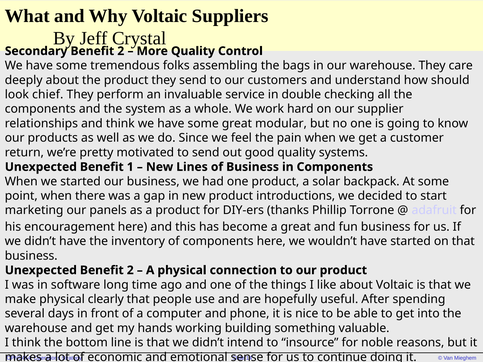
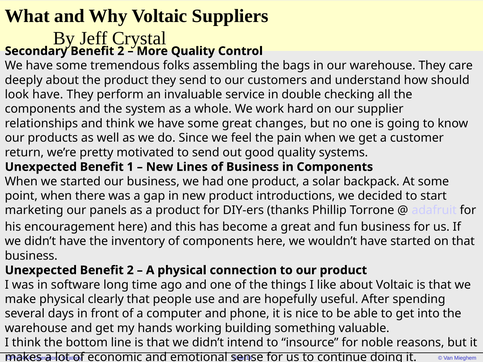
look chief: chief -> have
modular: modular -> changes
